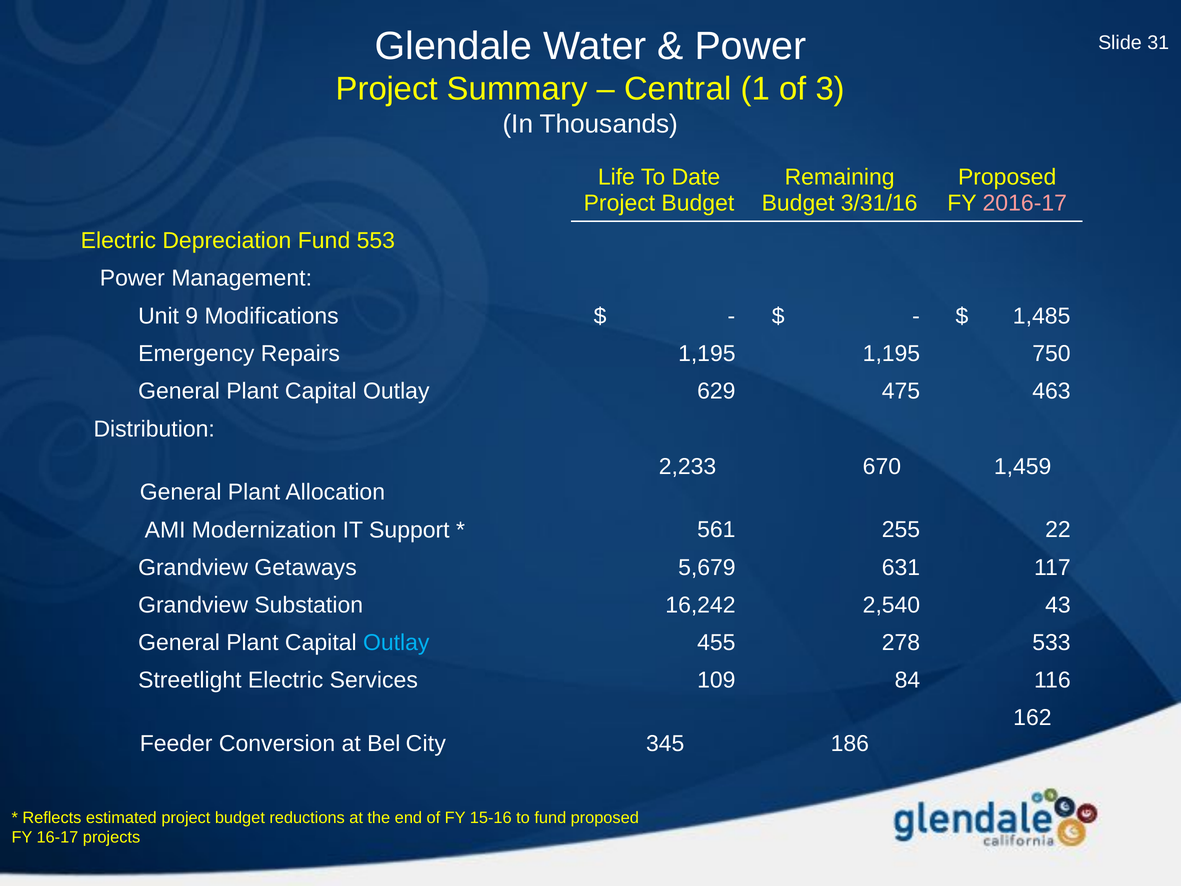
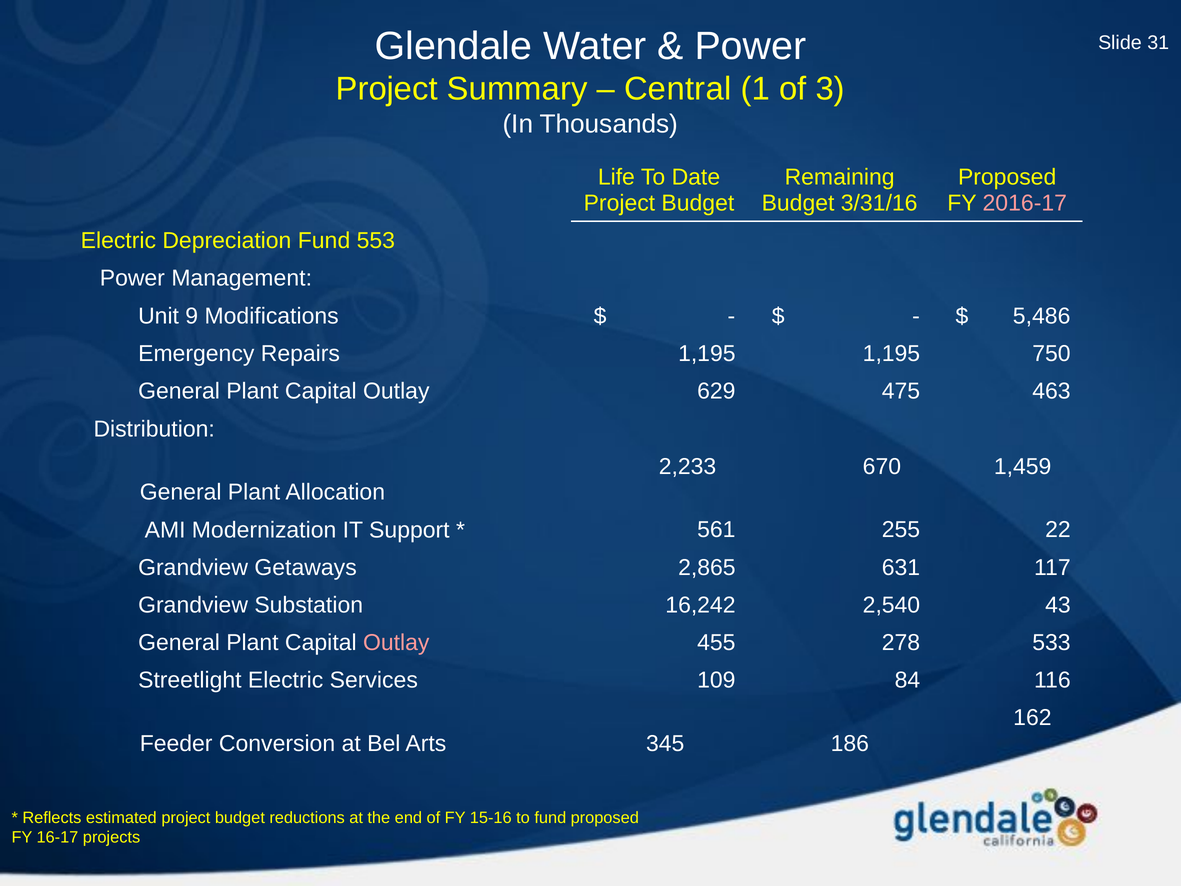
1,485: 1,485 -> 5,486
5,679: 5,679 -> 2,865
Outlay at (396, 642) colour: light blue -> pink
City: City -> Arts
